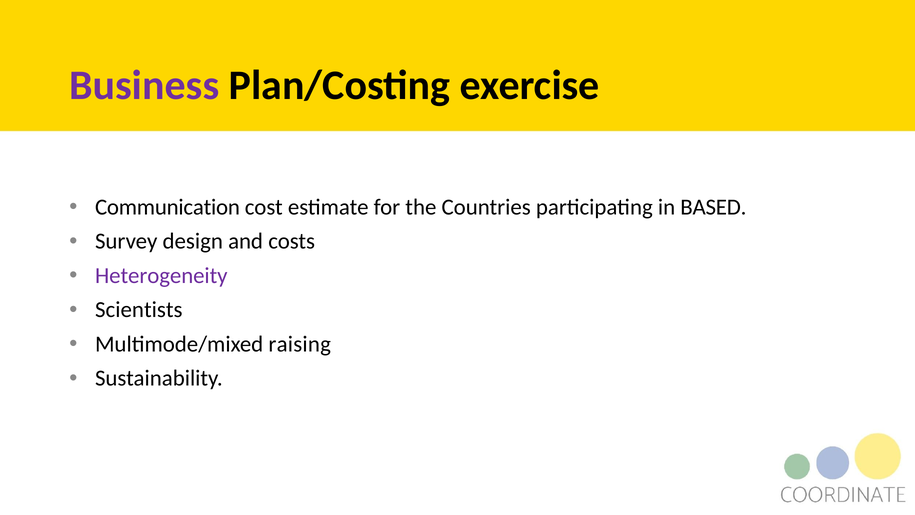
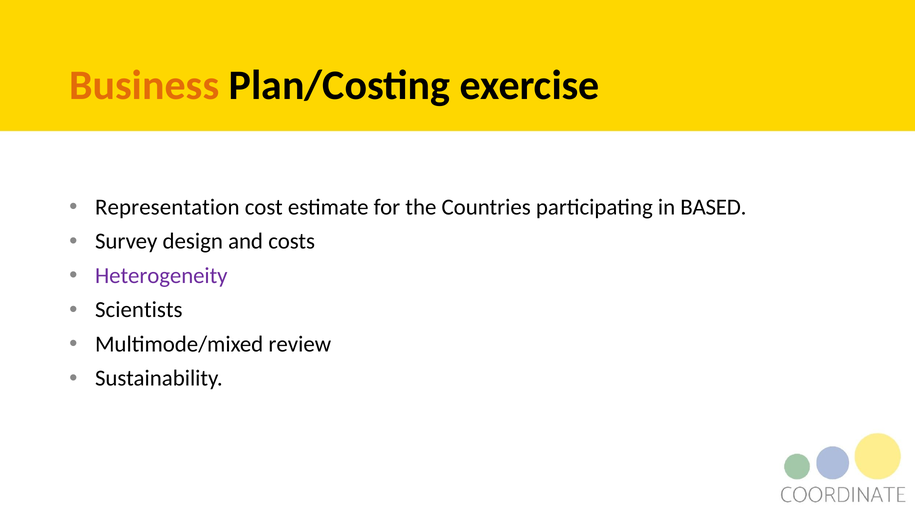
Business colour: purple -> orange
Communication: Communication -> Representation
raising: raising -> review
